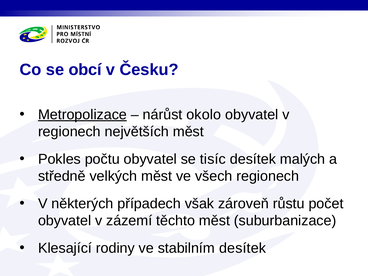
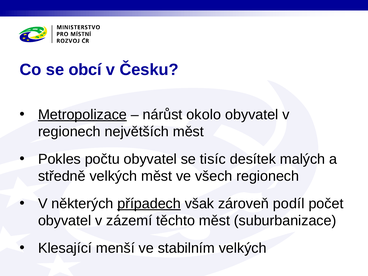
případech underline: none -> present
růstu: růstu -> podíl
rodiny: rodiny -> menší
stabilním desítek: desítek -> velkých
